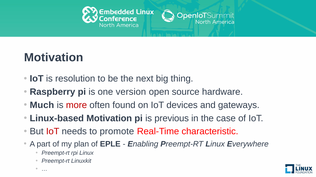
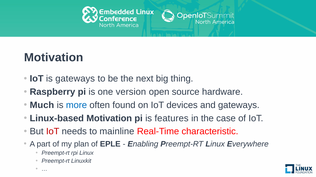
is resolution: resolution -> gateways
more colour: red -> blue
previous: previous -> features
promote: promote -> mainline
